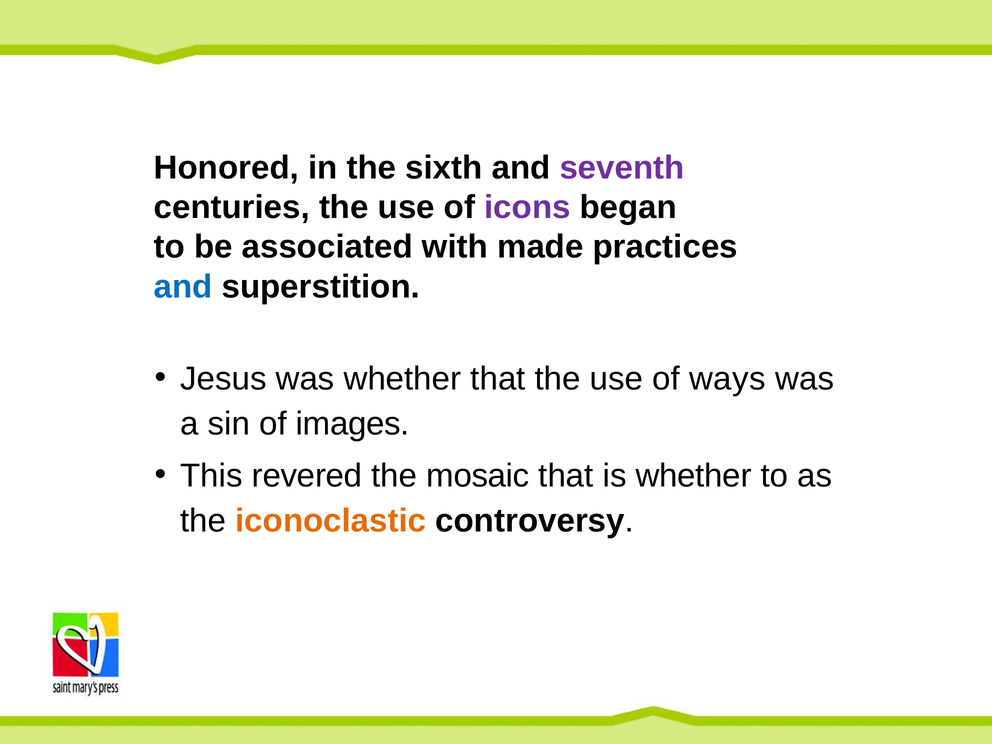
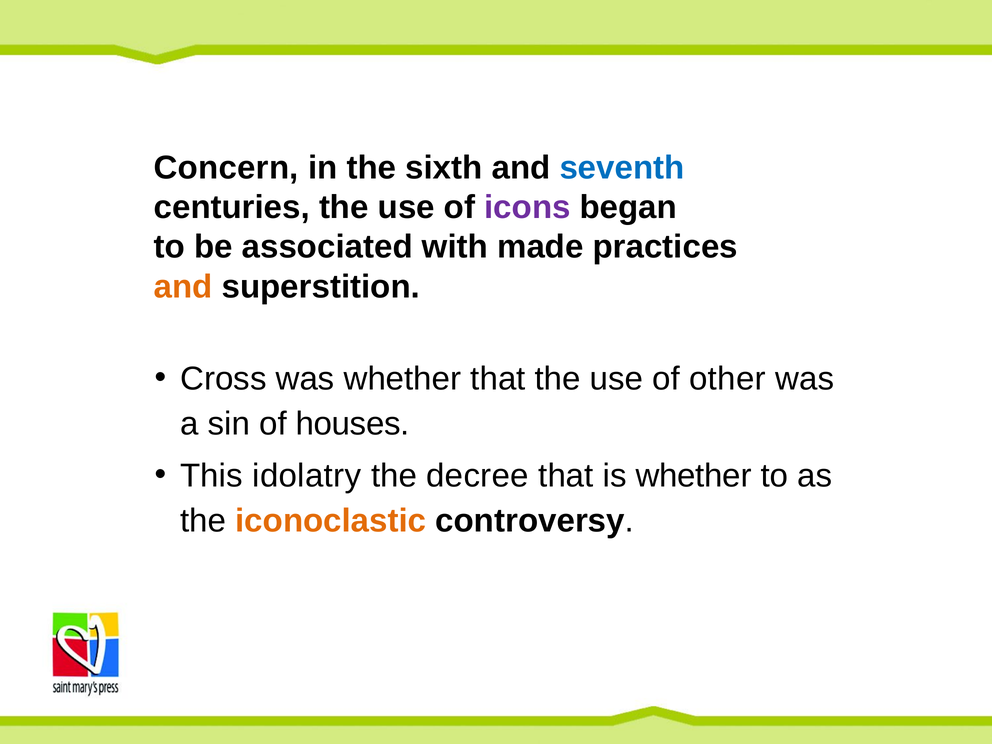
Honored: Honored -> Concern
seventh colour: purple -> blue
and at (183, 287) colour: blue -> orange
Jesus: Jesus -> Cross
ways: ways -> other
images: images -> houses
revered: revered -> idolatry
mosaic: mosaic -> decree
